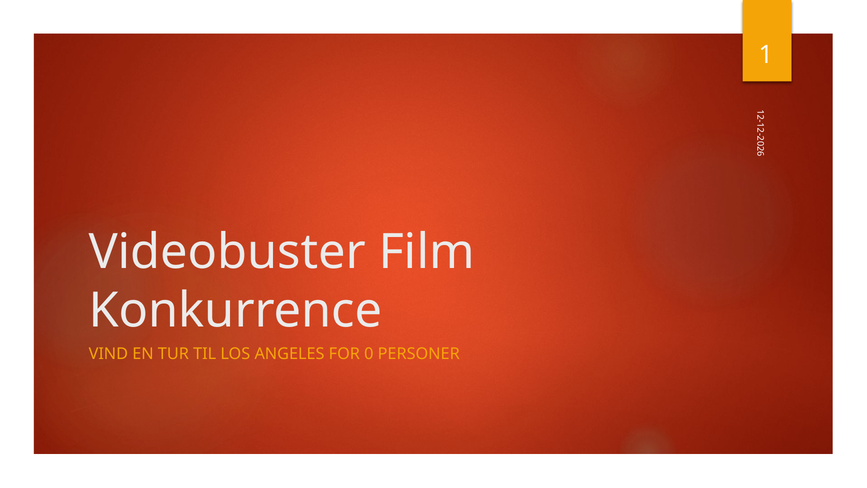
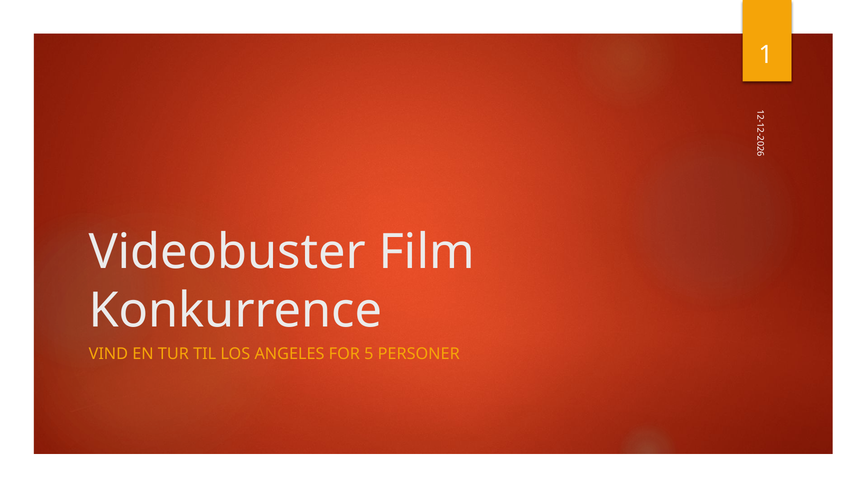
FOR 0: 0 -> 5
